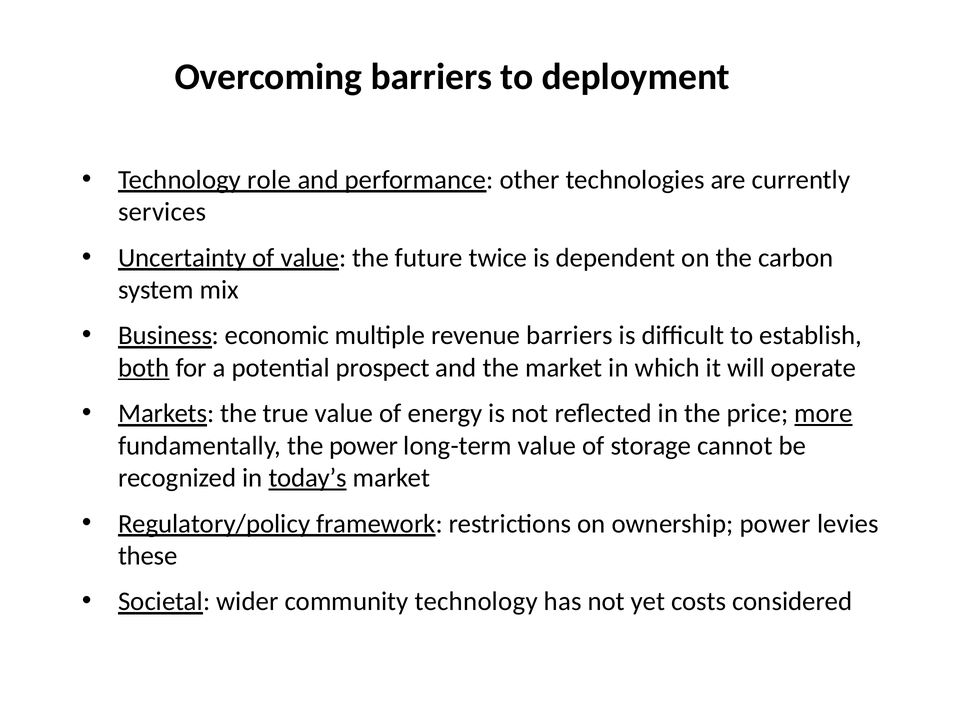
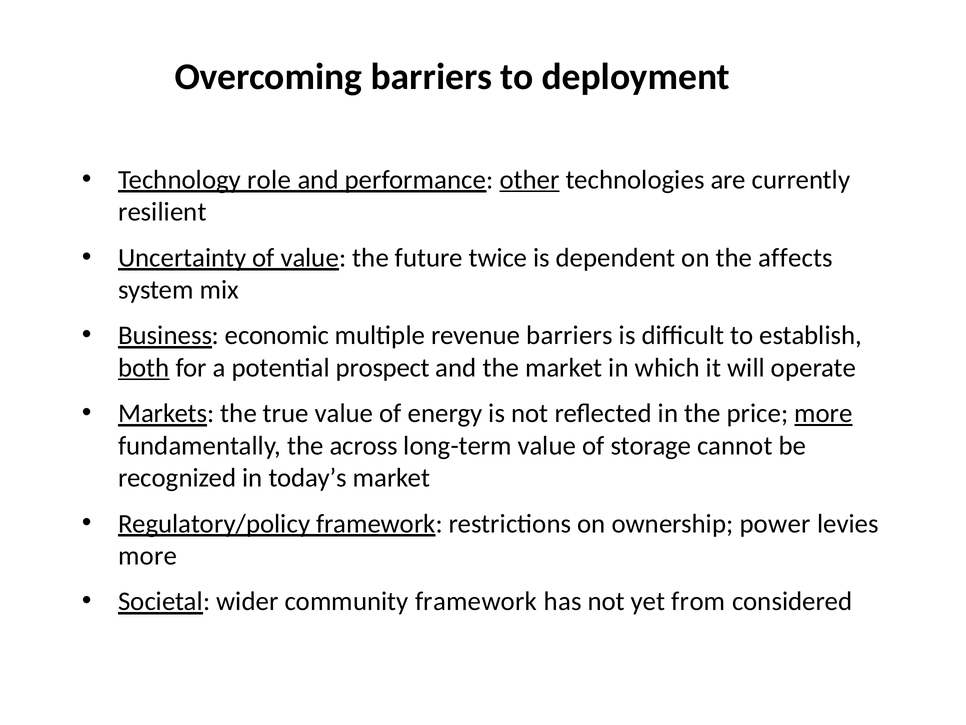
other underline: none -> present
services: services -> resilient
carbon: carbon -> affects
the power: power -> across
today’s underline: present -> none
these at (148, 555): these -> more
community technology: technology -> framework
costs: costs -> from
